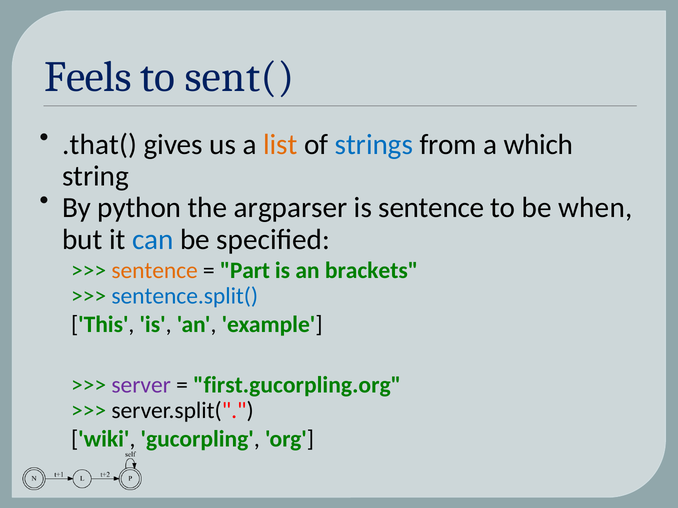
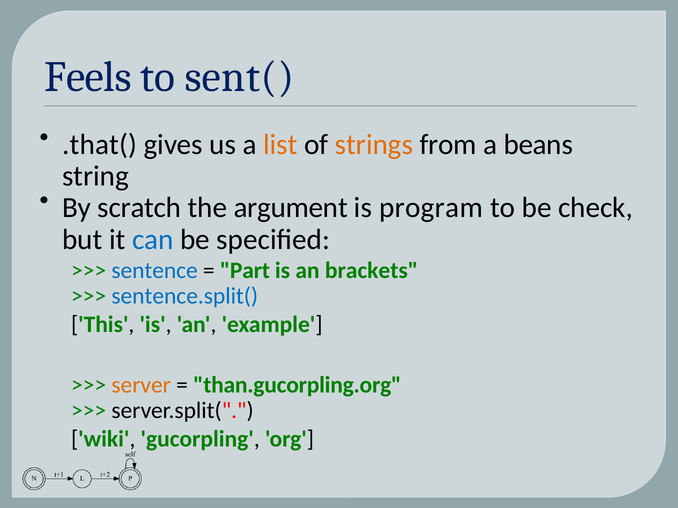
strings colour: blue -> orange
which: which -> beans
python: python -> scratch
argparser: argparser -> argument
is sentence: sentence -> program
when: when -> check
sentence at (155, 271) colour: orange -> blue
server colour: purple -> orange
first.gucorpling.org: first.gucorpling.org -> than.gucorpling.org
